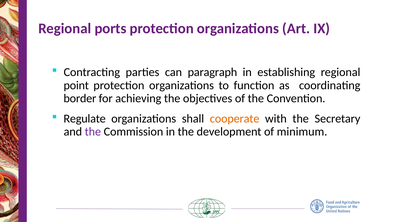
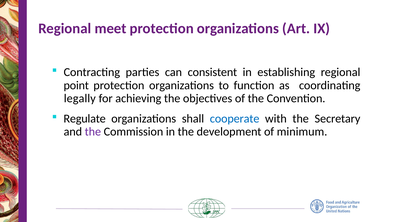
ports: ports -> meet
paragraph: paragraph -> consistent
border: border -> legally
cooperate colour: orange -> blue
